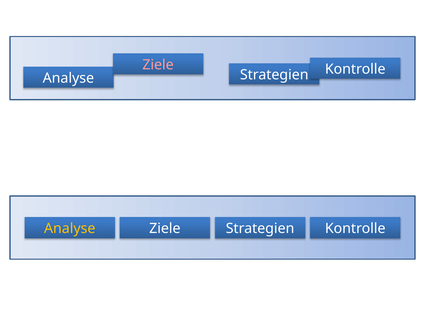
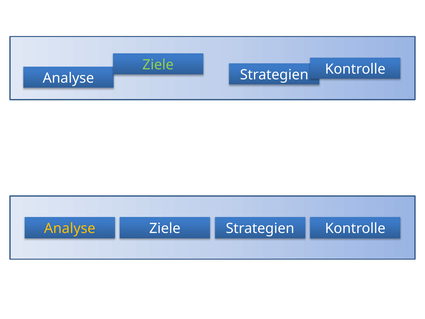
Ziele at (158, 65) colour: pink -> light green
